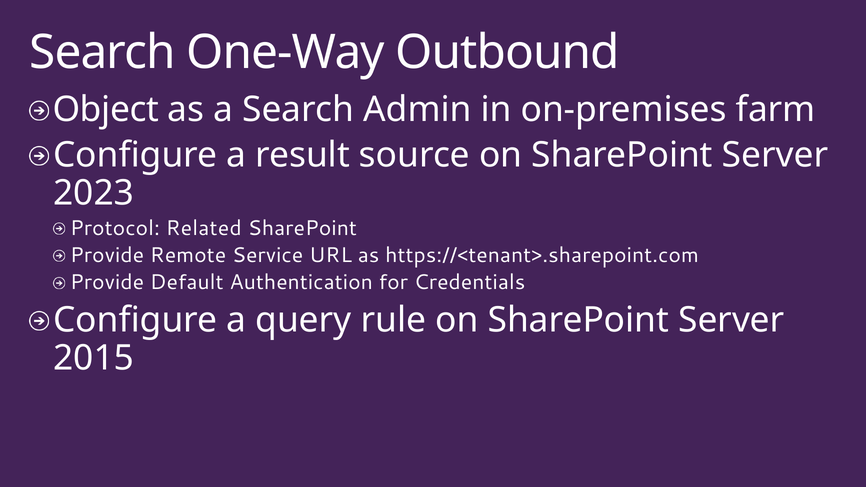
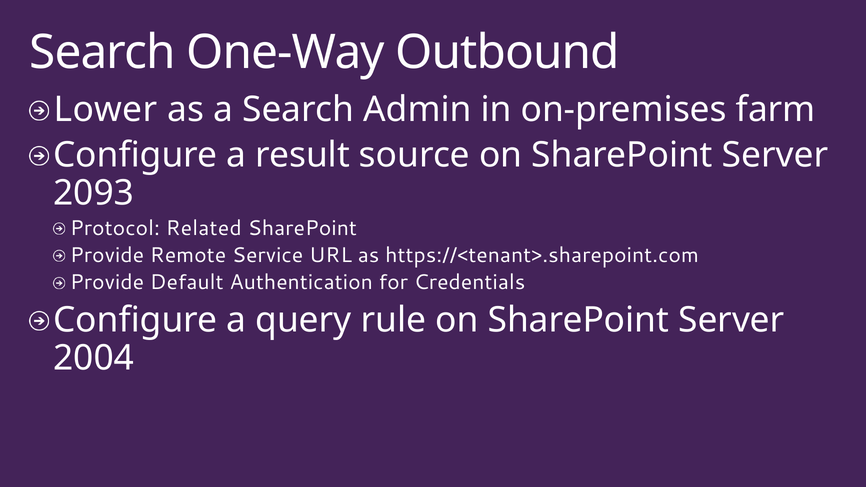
Object: Object -> Lower
2023: 2023 -> 2093
2015: 2015 -> 2004
